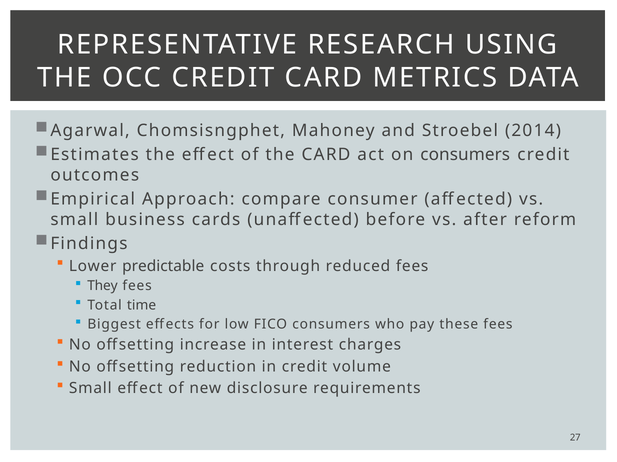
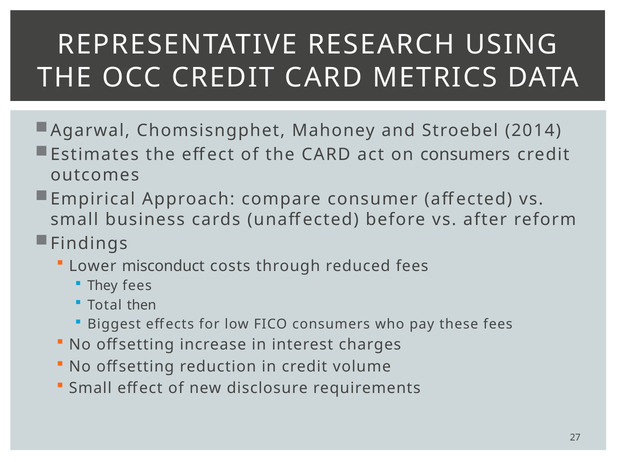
predictable: predictable -> misconduct
time: time -> then
